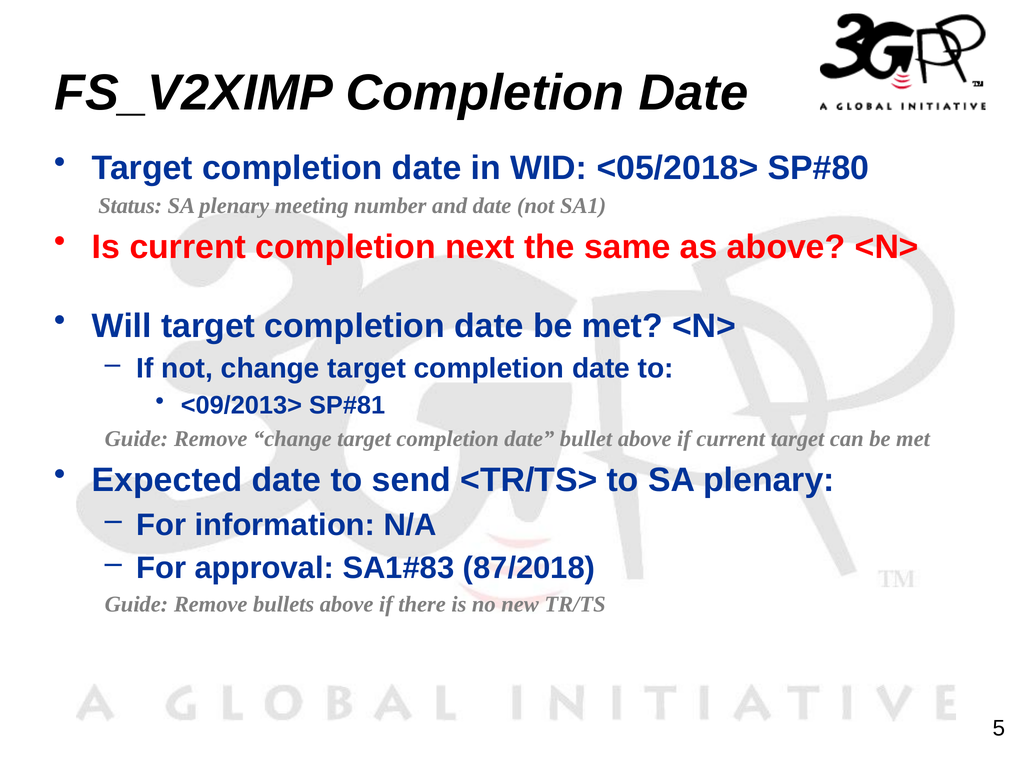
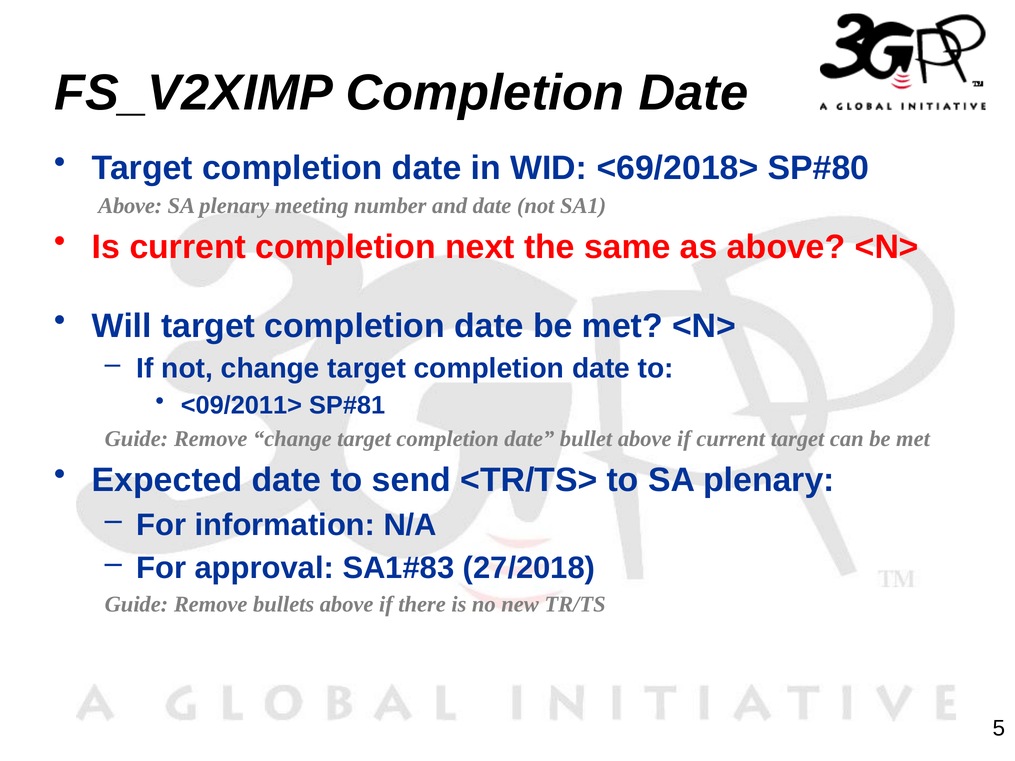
<05/2018>: <05/2018> -> <69/2018>
Status at (130, 206): Status -> Above
<09/2013>: <09/2013> -> <09/2011>
87/2018: 87/2018 -> 27/2018
